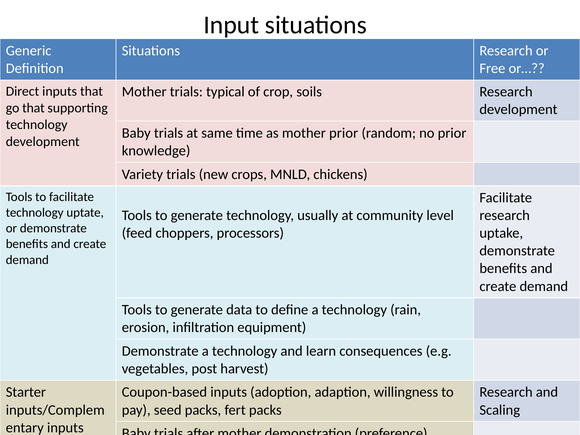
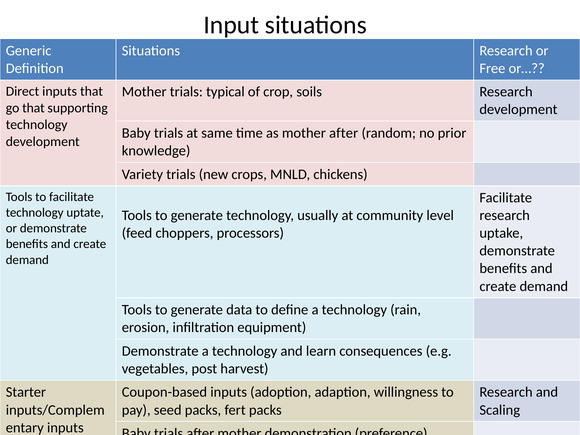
mother prior: prior -> after
